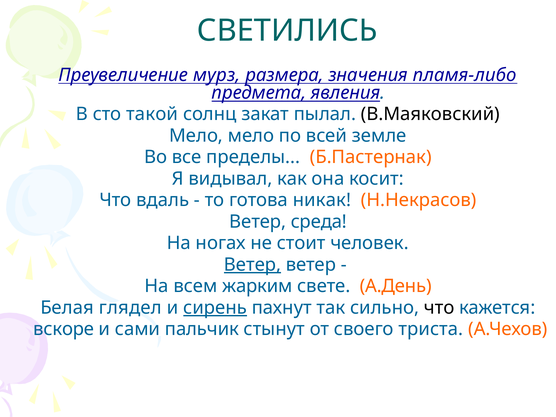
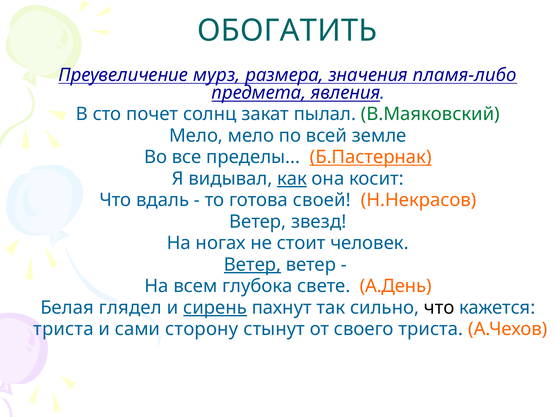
СВЕТИЛИСЬ: СВЕТИЛИСЬ -> ОБОГАТИТЬ
такой: такой -> почет
В.Маяковский colour: black -> green
Б.Пастернак underline: none -> present
как underline: none -> present
никак: никак -> своей
среда: среда -> звезд
жарким: жарким -> глубока
вскоре at (64, 329): вскоре -> триста
пальчик: пальчик -> сторону
